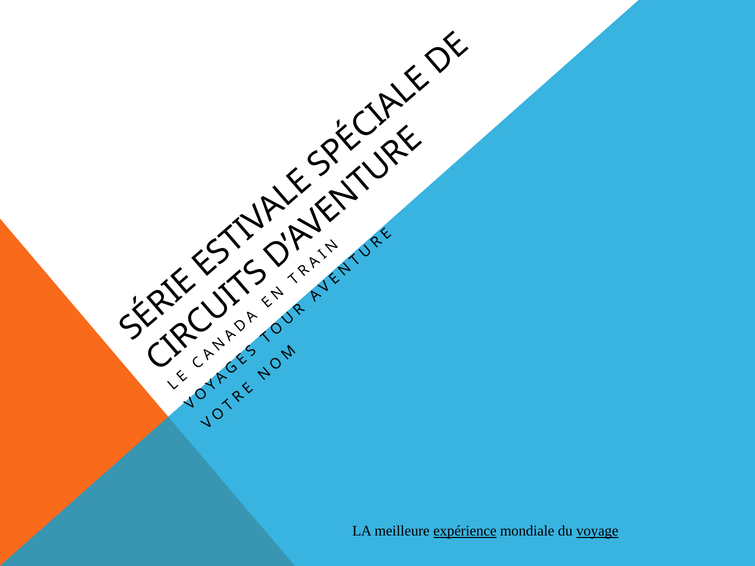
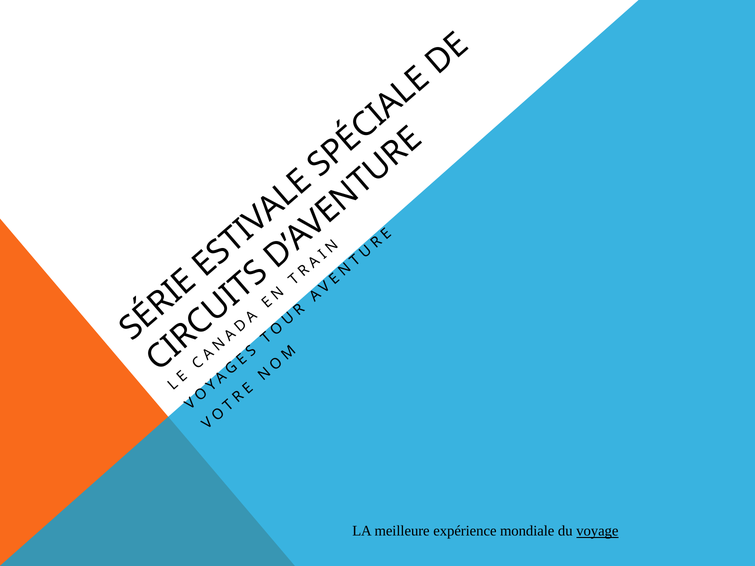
expérience underline: present -> none
